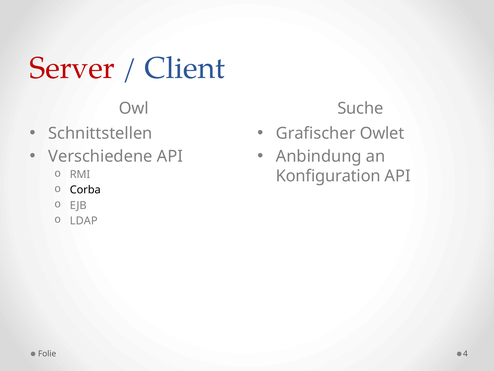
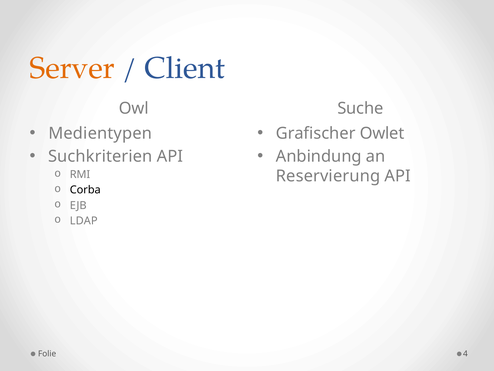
Server colour: red -> orange
Schnittstellen: Schnittstellen -> Medientypen
Verschiedene: Verschiedene -> Suchkriterien
Konfiguration: Konfiguration -> Reservierung
